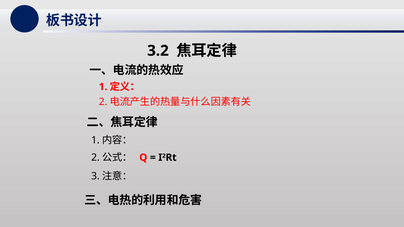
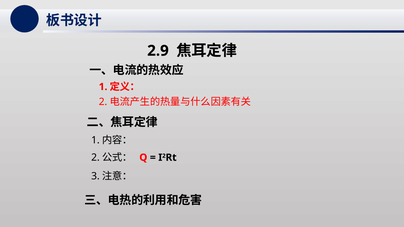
3.2: 3.2 -> 2.9
